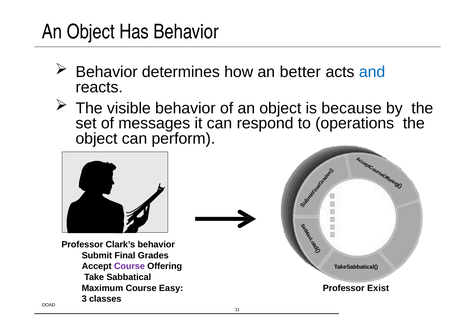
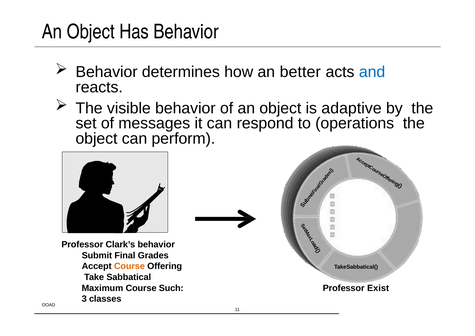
because: because -> adaptive
Course at (129, 266) colour: purple -> orange
Easy: Easy -> Such
